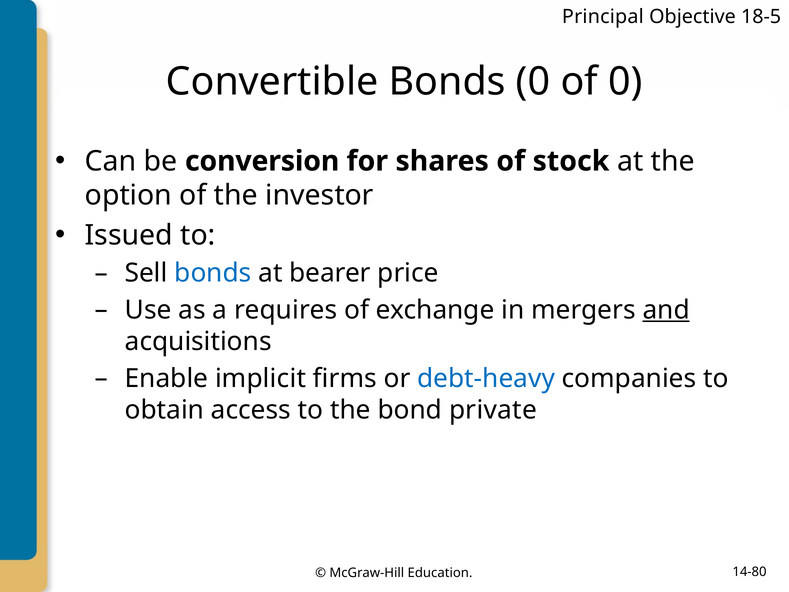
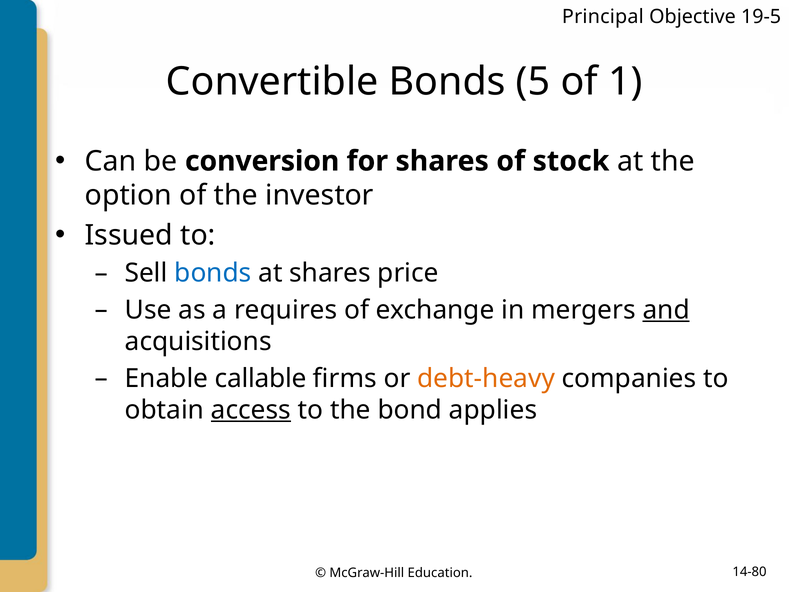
18-5: 18-5 -> 19-5
Bonds 0: 0 -> 5
of 0: 0 -> 1
at bearer: bearer -> shares
implicit: implicit -> callable
debt-heavy colour: blue -> orange
access underline: none -> present
private: private -> applies
